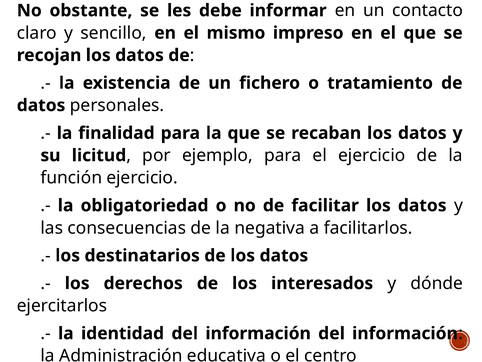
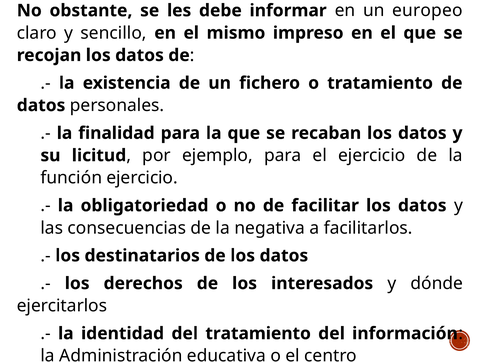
un contacto: contacto -> europeo
identidad del información: información -> tratamiento
